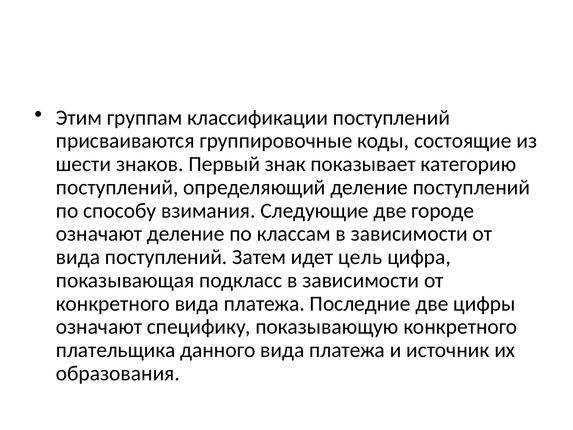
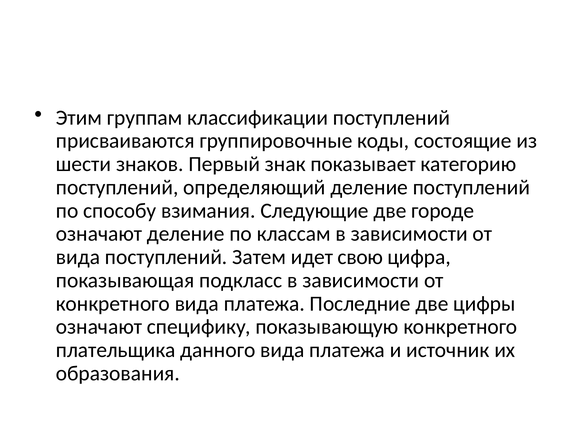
цель: цель -> свою
